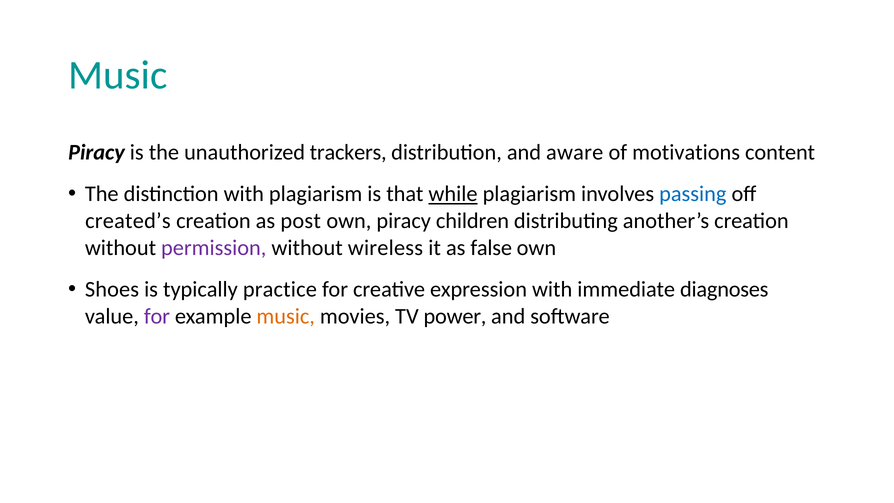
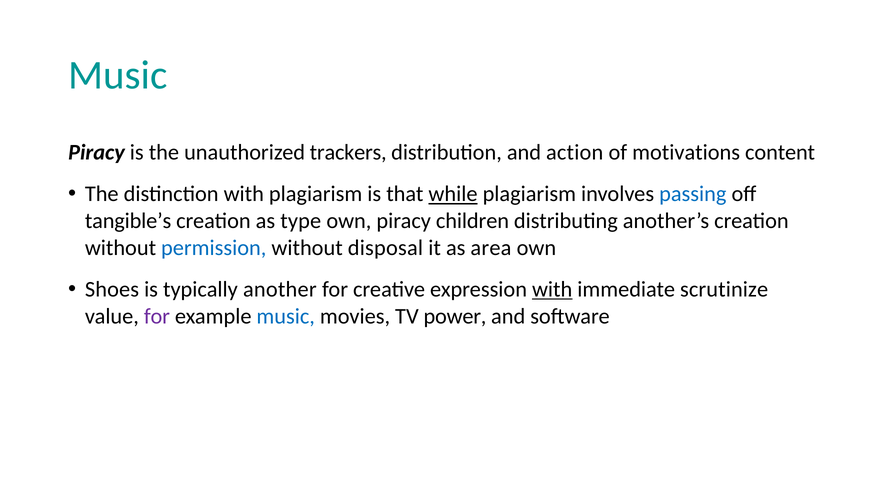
aware: aware -> action
created’s: created’s -> tangible’s
post: post -> type
permission colour: purple -> blue
wireless: wireless -> disposal
false: false -> area
practice: practice -> another
with at (552, 289) underline: none -> present
diagnoses: diagnoses -> scrutinize
music at (286, 316) colour: orange -> blue
